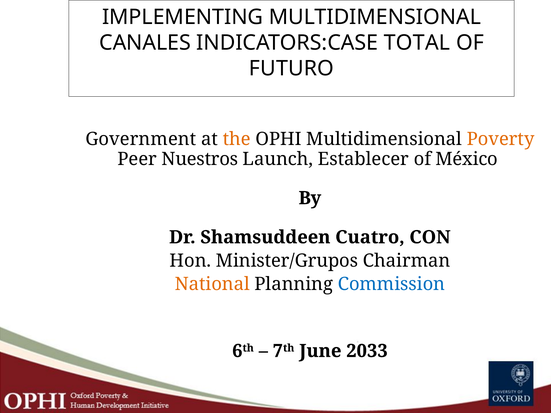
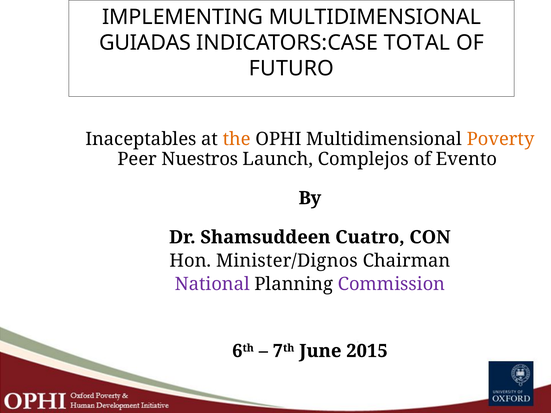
CANALES: CANALES -> GUIADAS
Government: Government -> Inaceptables
Establecer: Establecer -> Complejos
México: México -> Evento
Minister/Grupos: Minister/Grupos -> Minister/Dignos
National colour: orange -> purple
Commission colour: blue -> purple
2033: 2033 -> 2015
